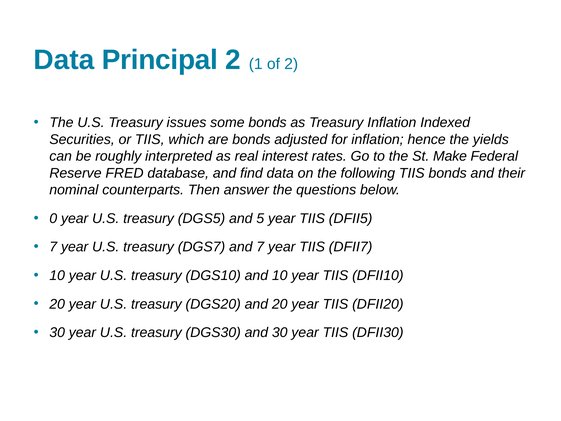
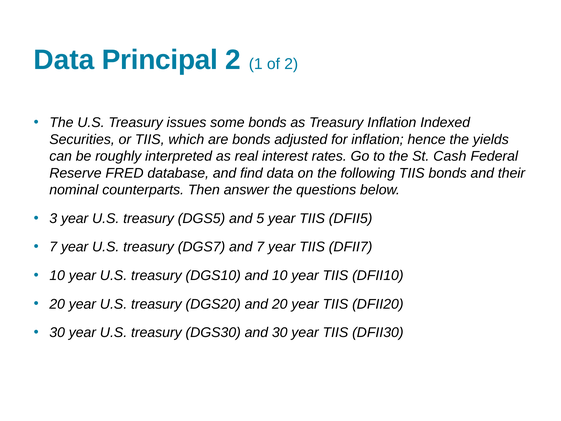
Make: Make -> Cash
0: 0 -> 3
